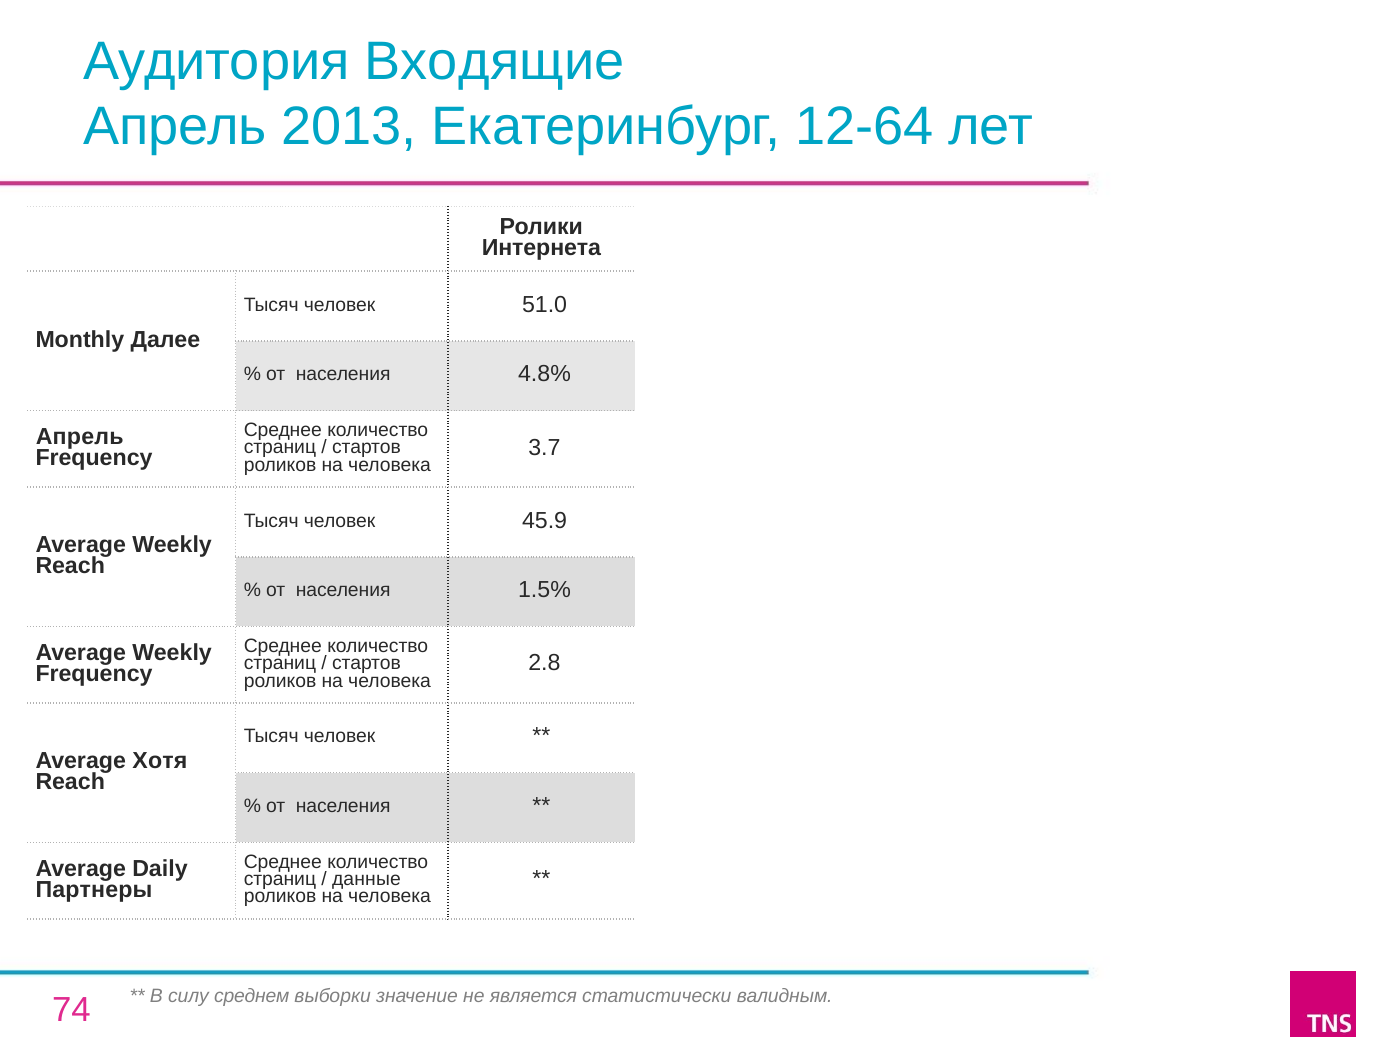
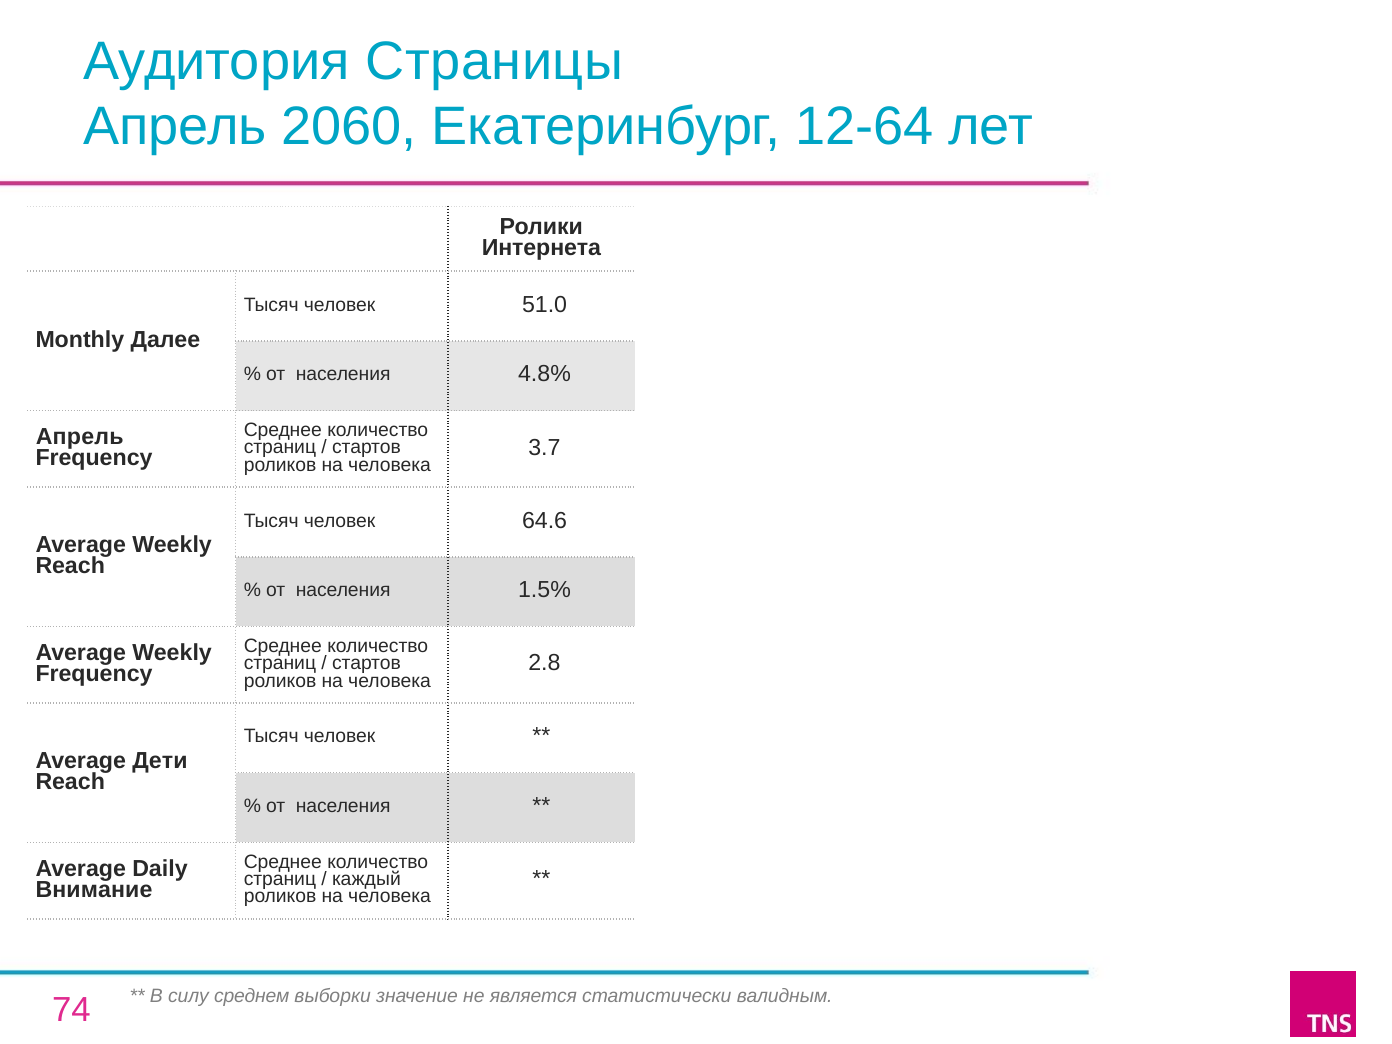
Входящие: Входящие -> Страницы
2013: 2013 -> 2060
45.9: 45.9 -> 64.6
Хотя: Хотя -> Дети
данные: данные -> каждый
Партнеры: Партнеры -> Внимание
